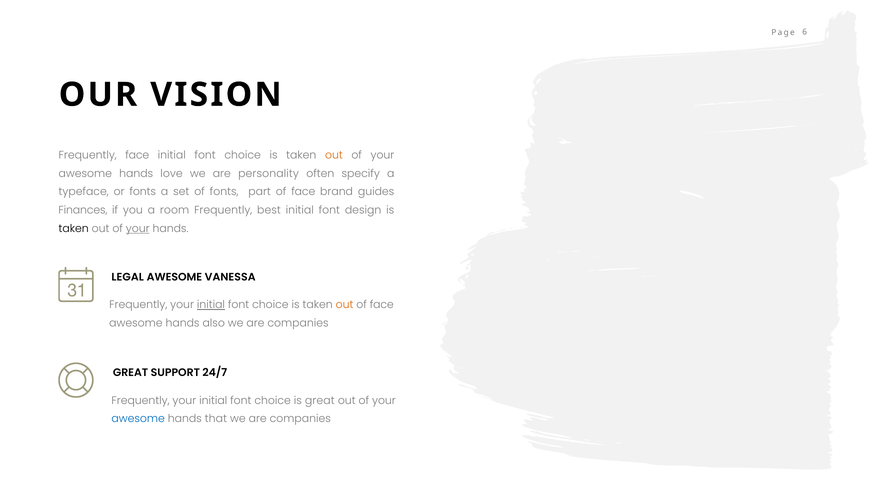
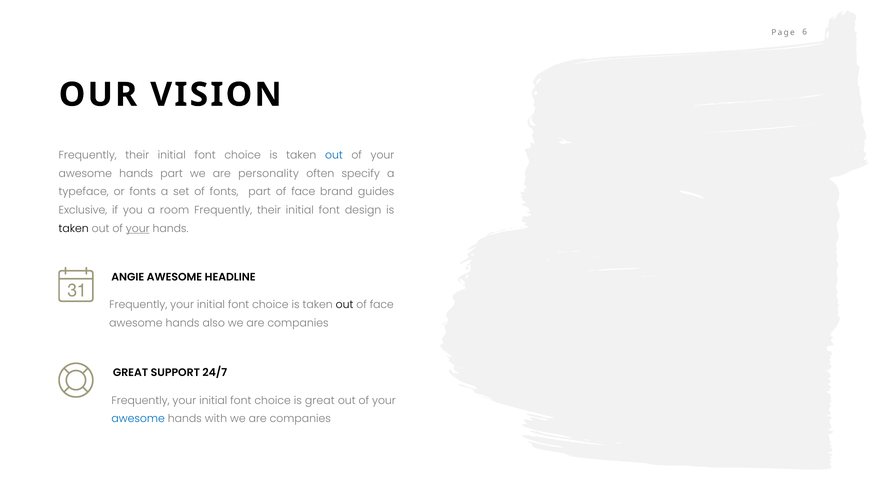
face at (137, 155): face -> their
out at (334, 155) colour: orange -> blue
hands love: love -> part
Finances: Finances -> Exclusive
best at (269, 210): best -> their
LEGAL: LEGAL -> ANGIE
VANESSA: VANESSA -> HEADLINE
initial at (211, 305) underline: present -> none
out at (345, 305) colour: orange -> black
that: that -> with
